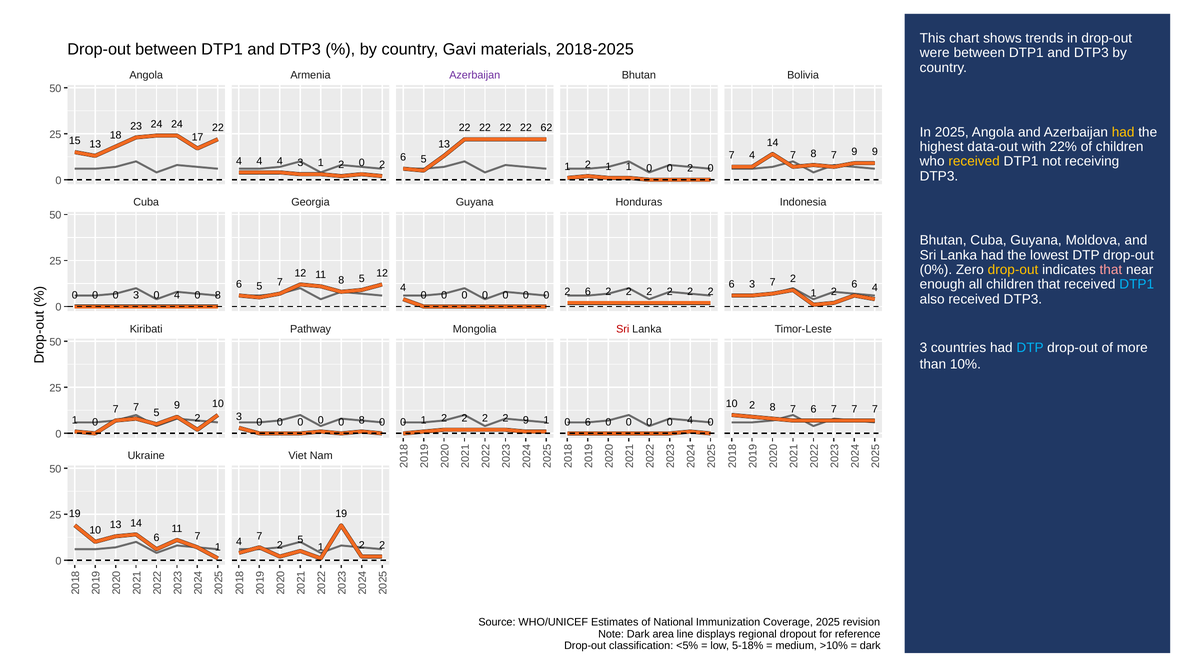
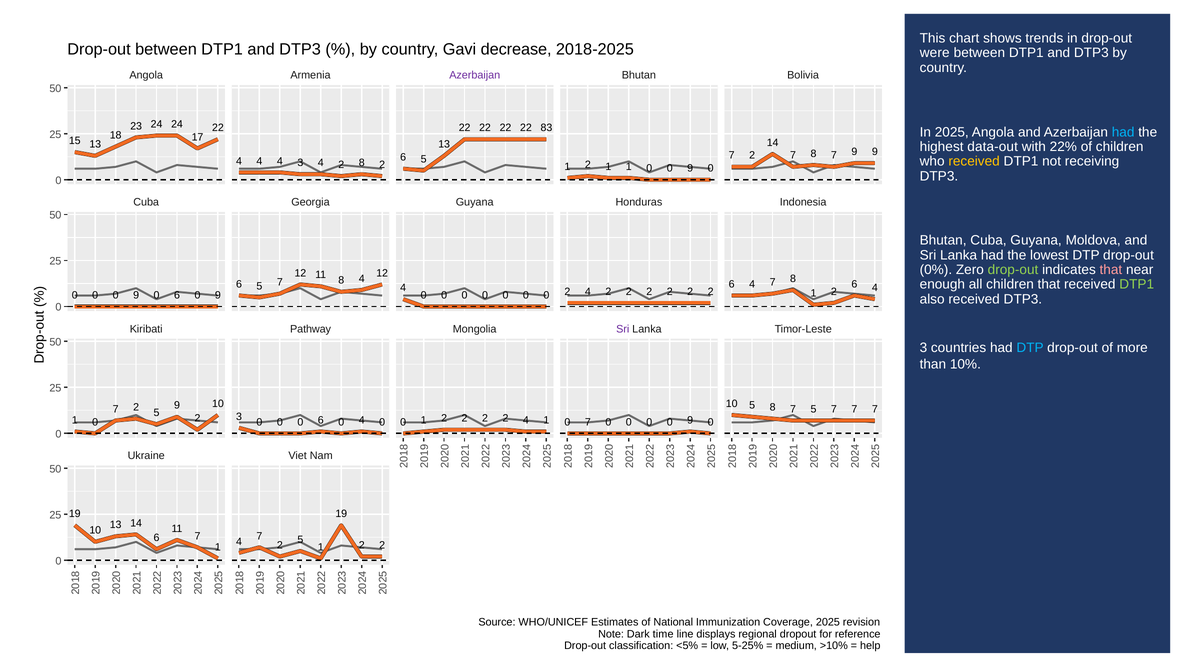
materials: materials -> decrease
62: 62 -> 83
had at (1123, 132) colour: yellow -> light blue
4 at (752, 155): 4 -> 2
3 1: 1 -> 4
0 at (362, 163): 0 -> 8
1 0 0 2: 2 -> 9
drop-out at (1013, 270) colour: yellow -> light green
8 5: 5 -> 4
DTP1 at (1137, 284) colour: light blue -> light green
3 at (752, 284): 3 -> 4
2 at (793, 278): 2 -> 8
6 at (588, 291): 6 -> 4
3 at (136, 295): 3 -> 9
4 at (177, 295): 4 -> 6
8 at (218, 295): 8 -> 9
Sri at (623, 329) colour: red -> purple
10 2: 2 -> 5
7 6: 6 -> 5
7 at (136, 407): 7 -> 2
0 at (321, 420): 0 -> 6
8 at (362, 420): 8 -> 4
2 2 9: 9 -> 4
6 at (588, 422): 6 -> 7
4 at (690, 420): 4 -> 9
area: area -> time
5-18%: 5-18% -> 5-25%
dark at (870, 645): dark -> help
